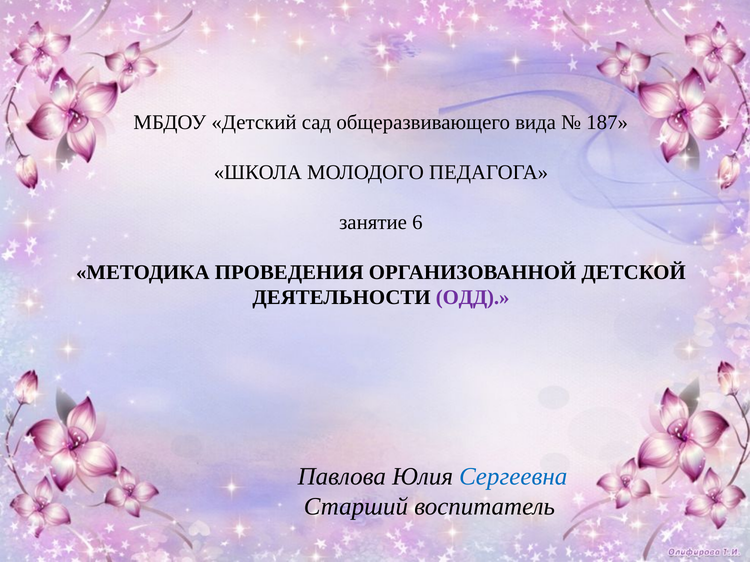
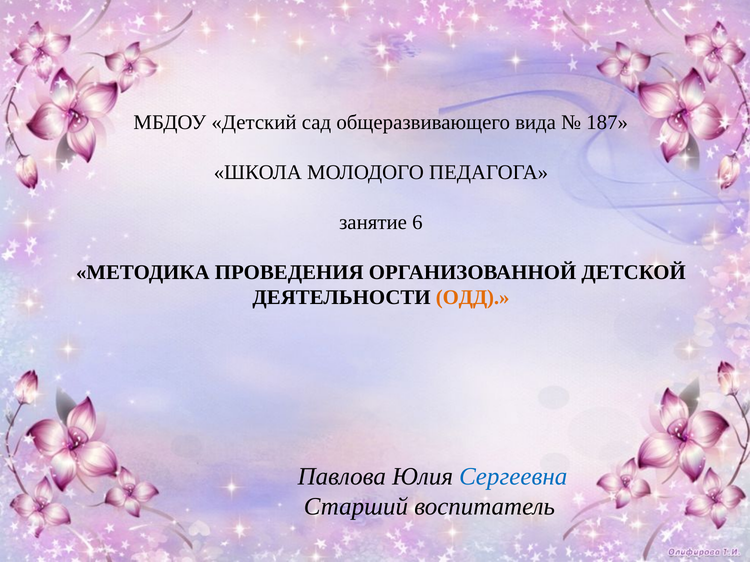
ОДД colour: purple -> orange
